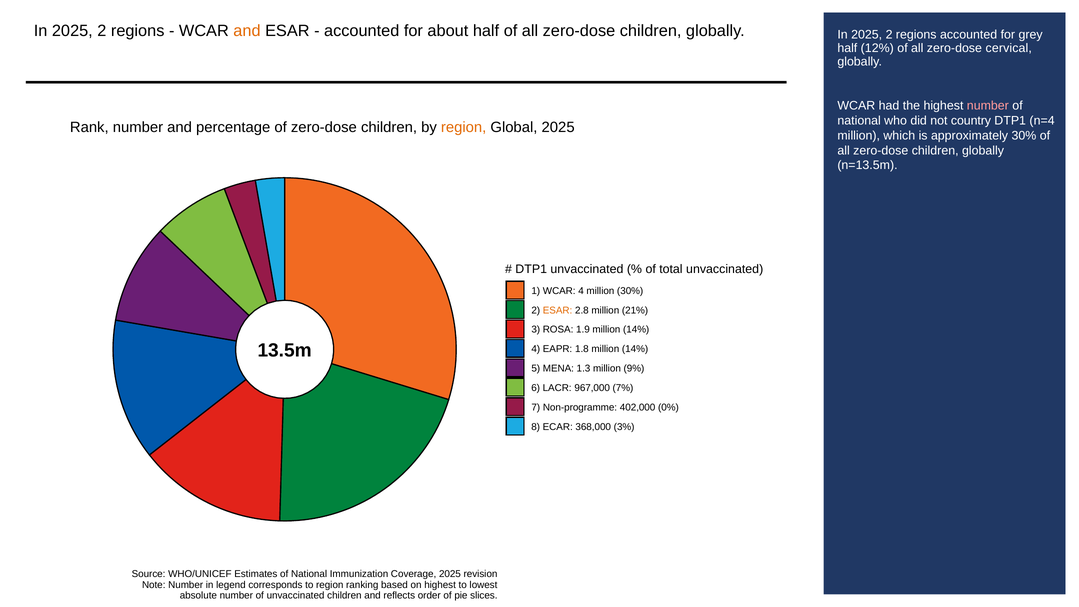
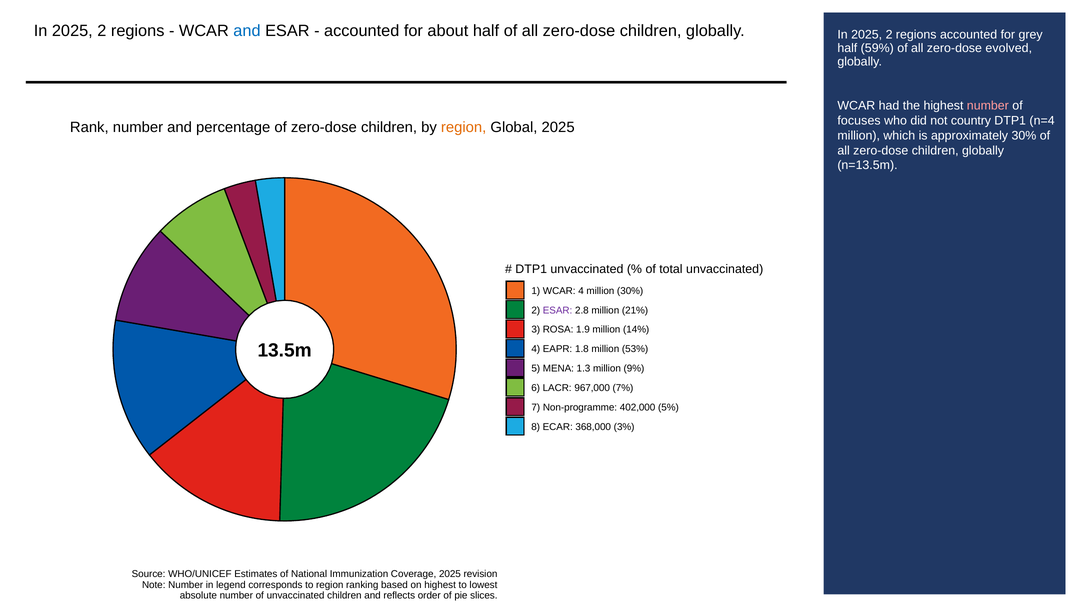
and at (247, 31) colour: orange -> blue
12%: 12% -> 59%
cervical: cervical -> evolved
national at (859, 121): national -> focuses
ESAR at (558, 310) colour: orange -> purple
1.8 million 14%: 14% -> 53%
0%: 0% -> 5%
